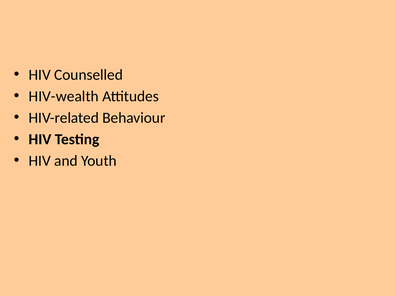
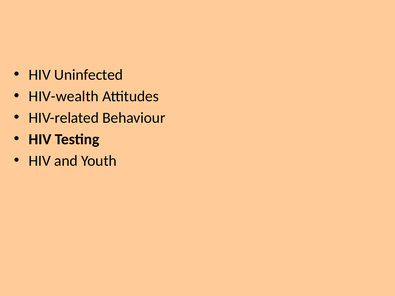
Counselled: Counselled -> Uninfected
